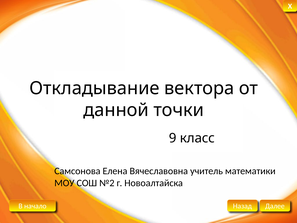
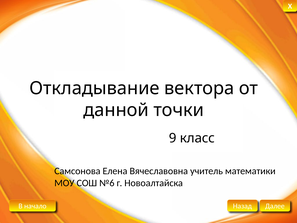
№2: №2 -> №6
